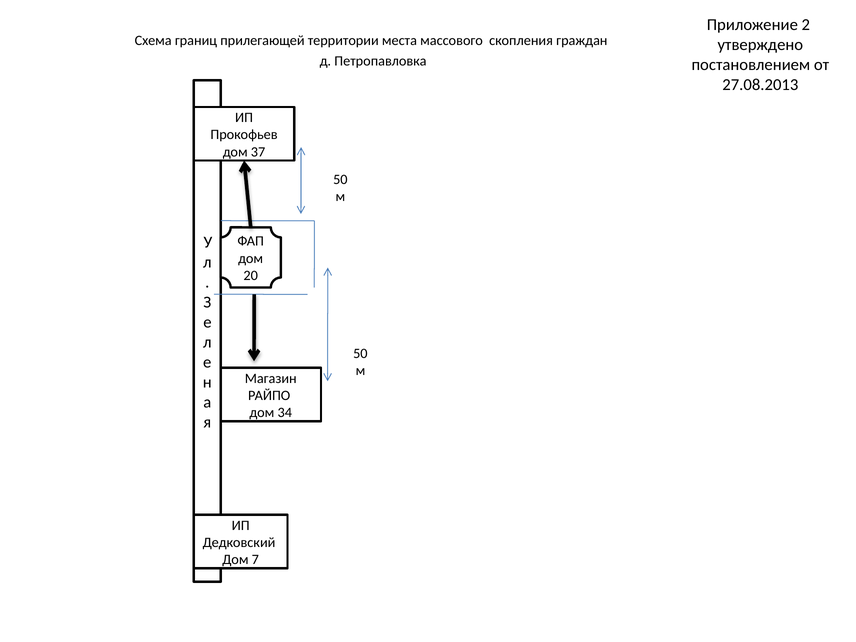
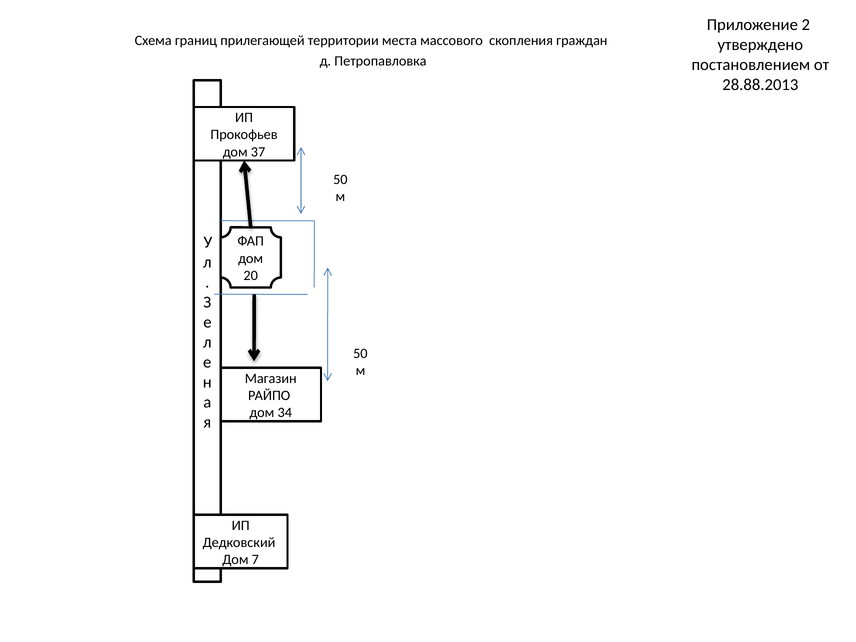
27.08.2013: 27.08.2013 -> 28.88.2013
